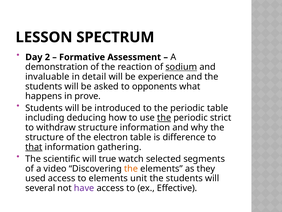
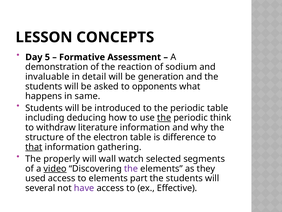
SPECTRUM: SPECTRUM -> CONCEPTS
2: 2 -> 5
sodium underline: present -> none
experience: experience -> generation
prove: prove -> same
strict: strict -> think
withdraw structure: structure -> literature
scientific: scientific -> properly
true: true -> wall
video underline: none -> present
the at (131, 168) colour: orange -> purple
unit: unit -> part
